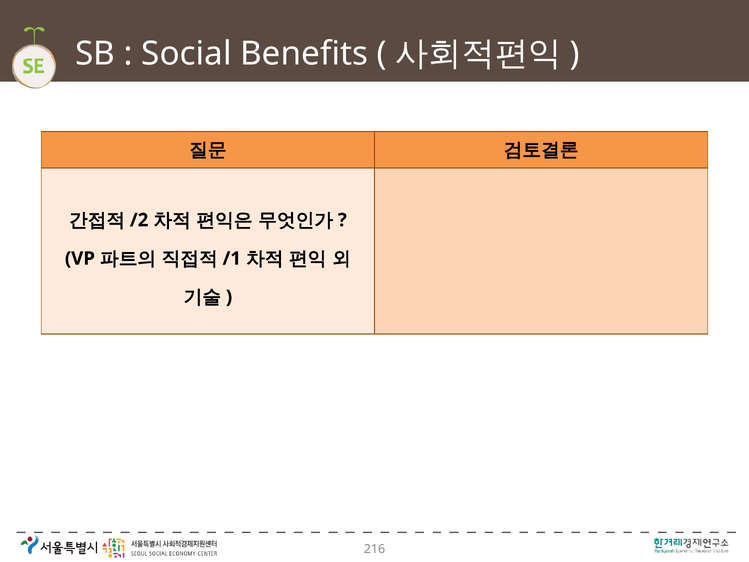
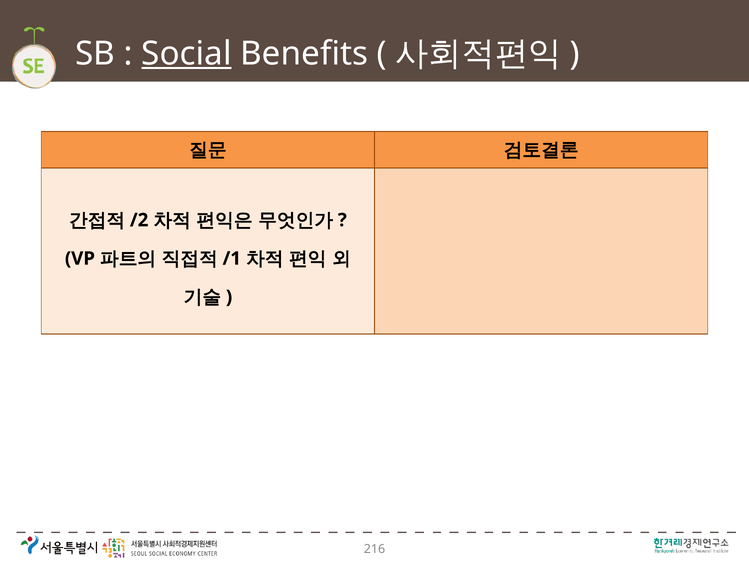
Social underline: none -> present
